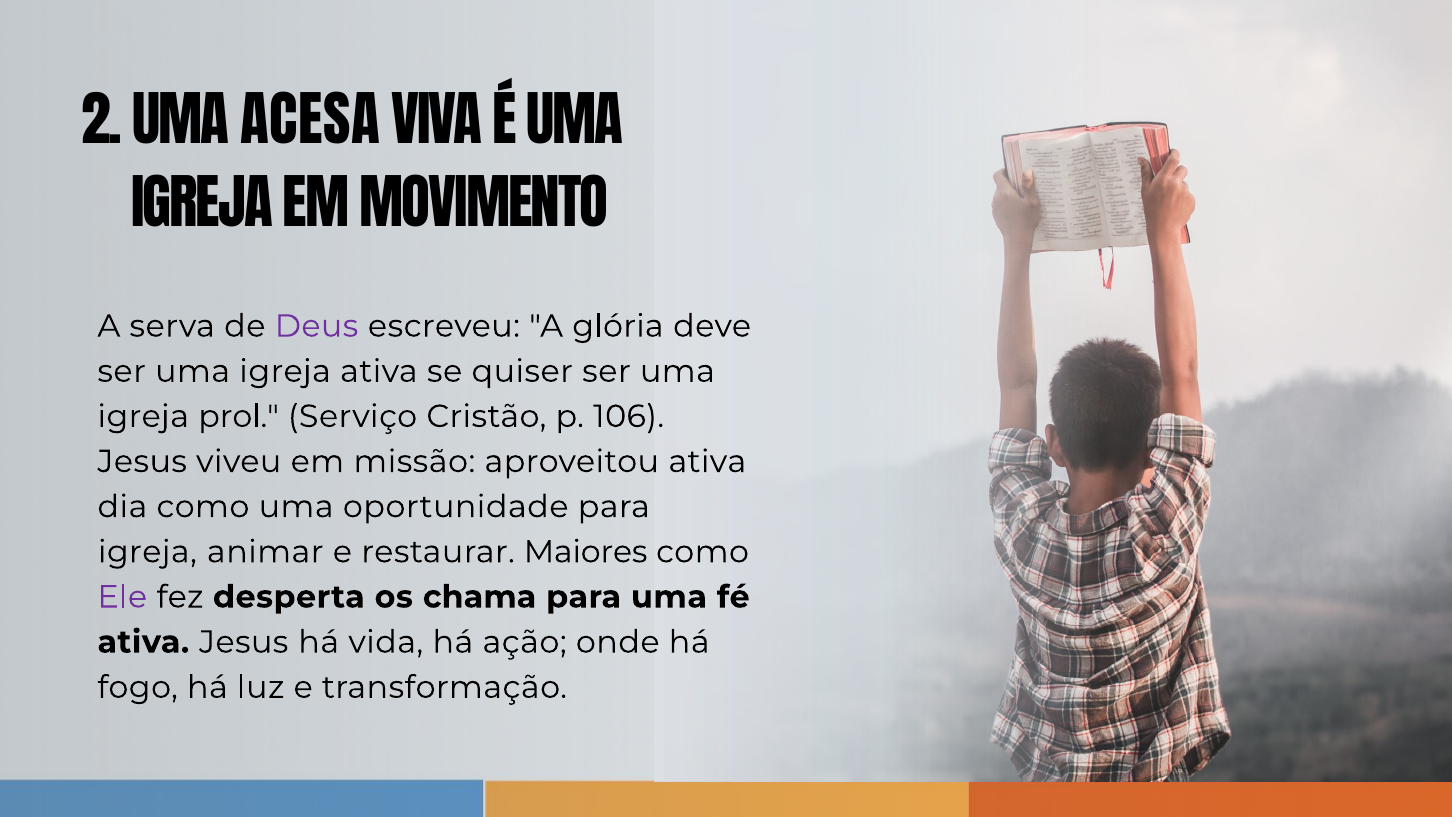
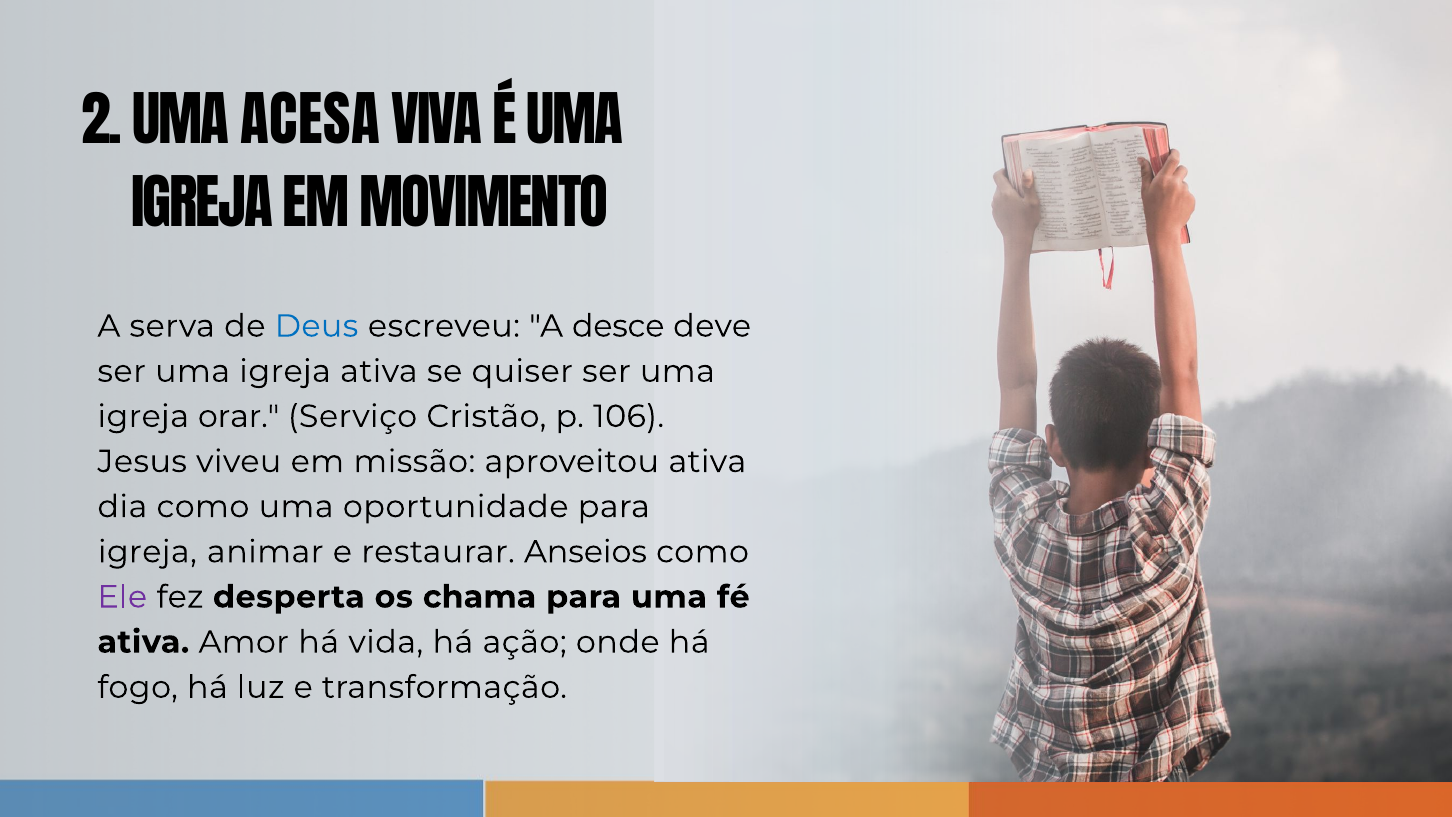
Deus colour: purple -> blue
glória: glória -> desce
prol: prol -> orar
Maiores: Maiores -> Anseios
ativa Jesus: Jesus -> Amor
